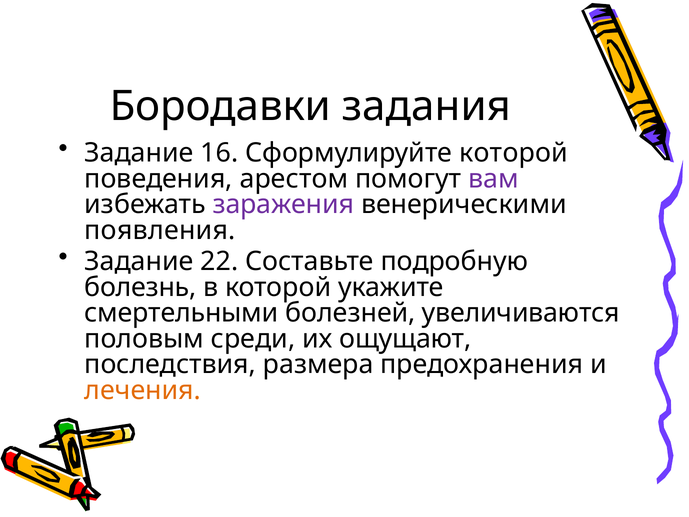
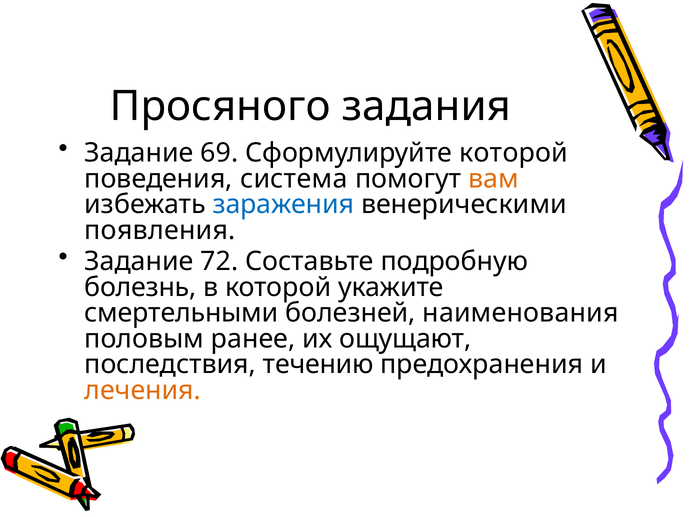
Бородавки: Бородавки -> Просяного
16: 16 -> 69
арестом: арестом -> система
вам colour: purple -> orange
заражения colour: purple -> blue
22: 22 -> 72
увеличиваются: увеличиваются -> наименования
среди: среди -> ранее
размера: размера -> течению
